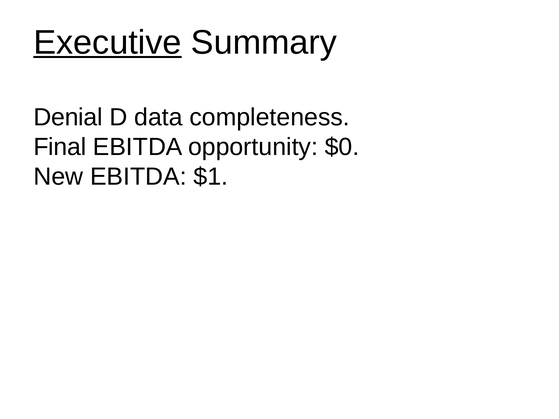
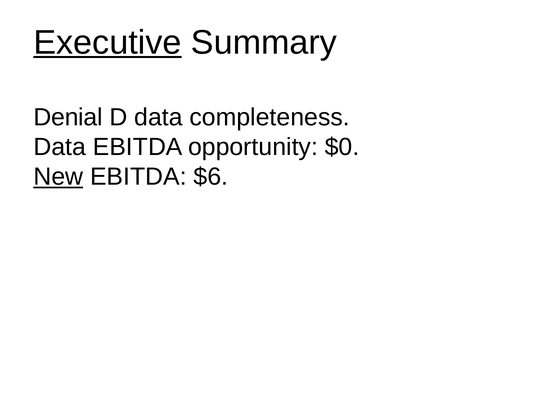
Final at (60, 147): Final -> Data
New underline: none -> present
$1: $1 -> $6
